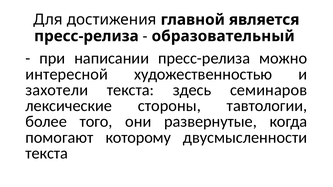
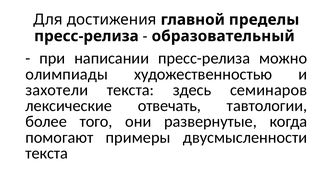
является: является -> пределы
интересной: интересной -> олимпиады
стороны: стороны -> отвечать
которому: которому -> примеры
